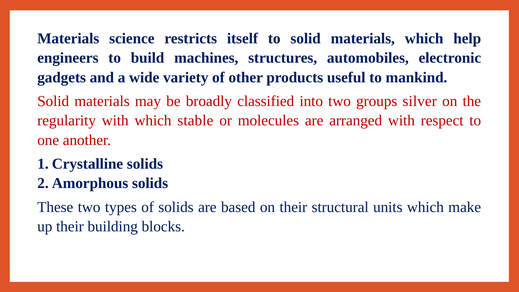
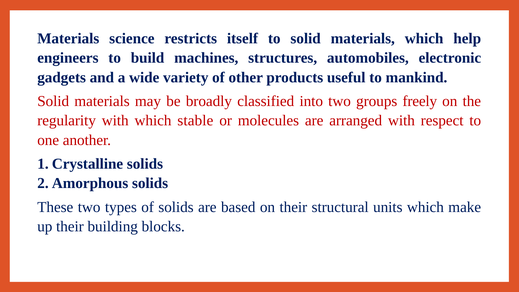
silver: silver -> freely
